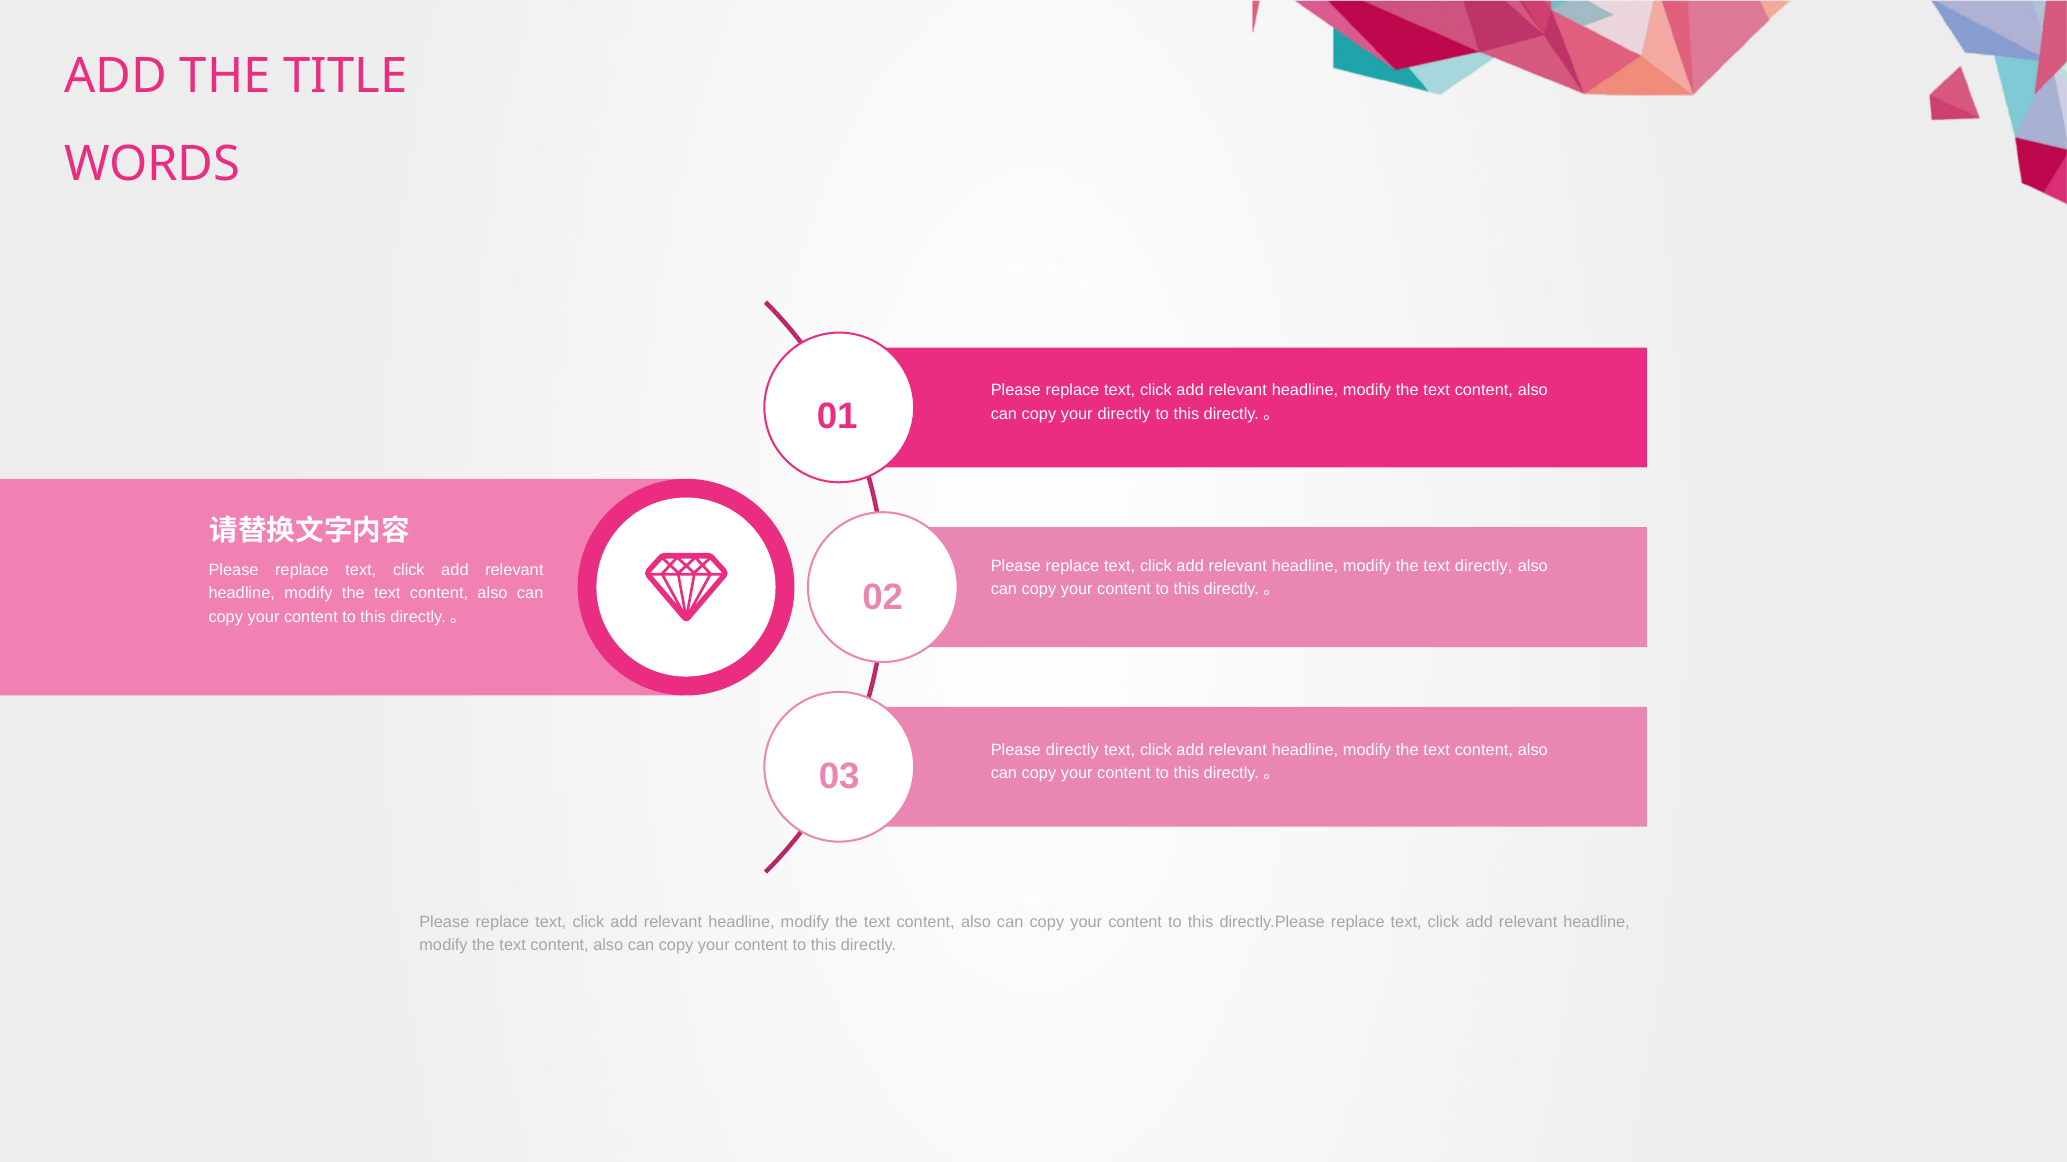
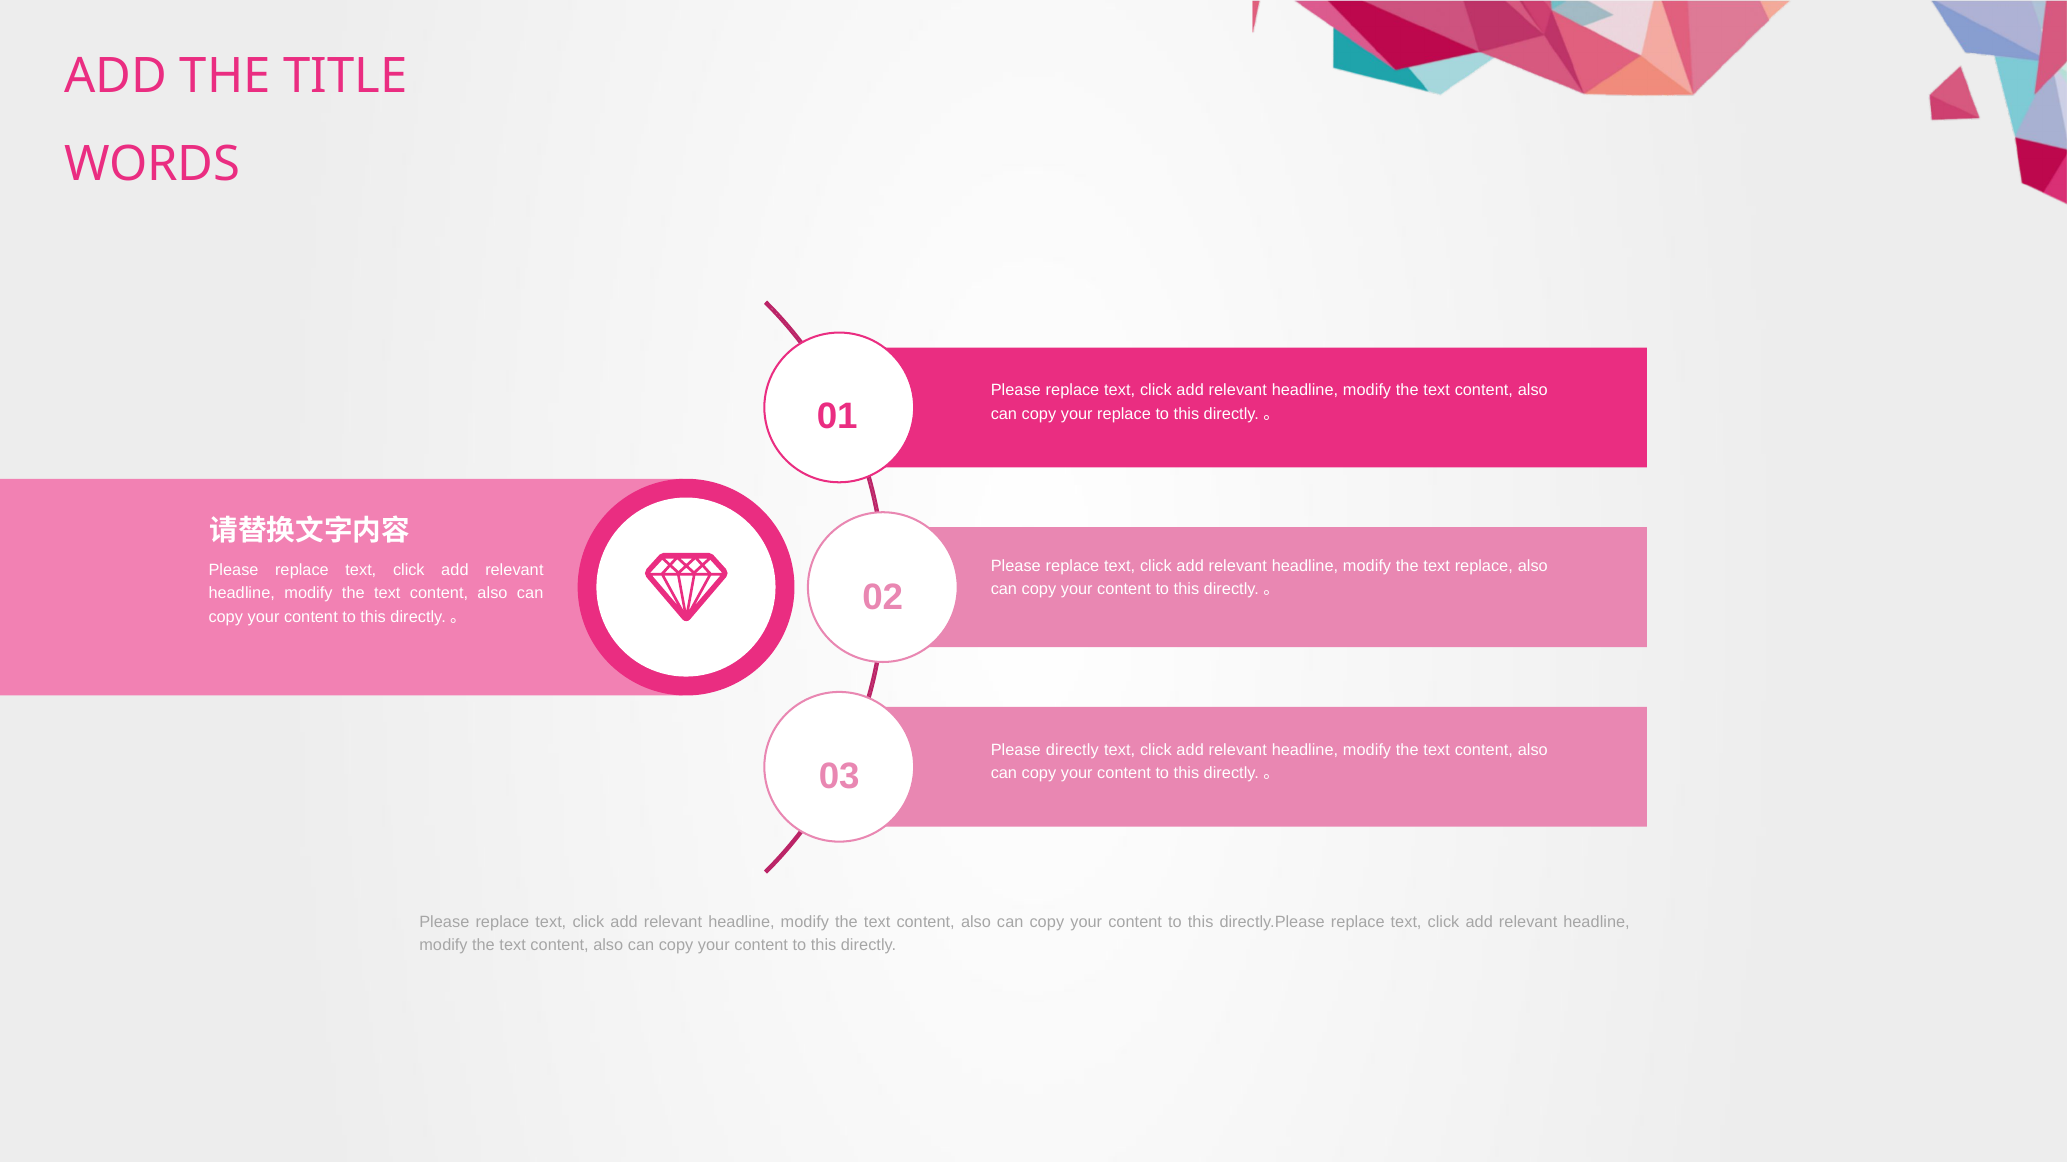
your directly: directly -> replace
text directly: directly -> replace
